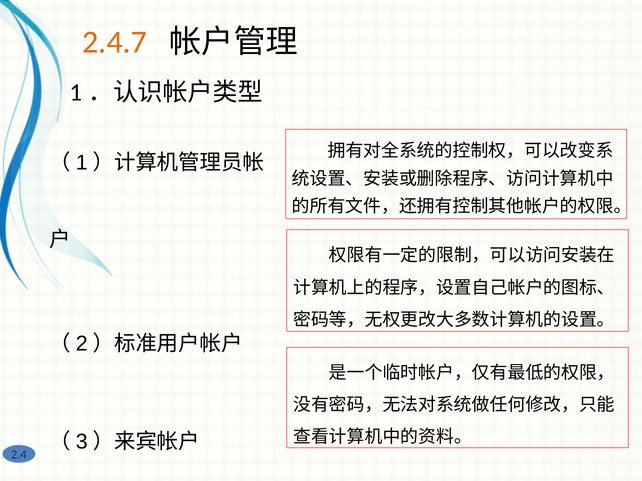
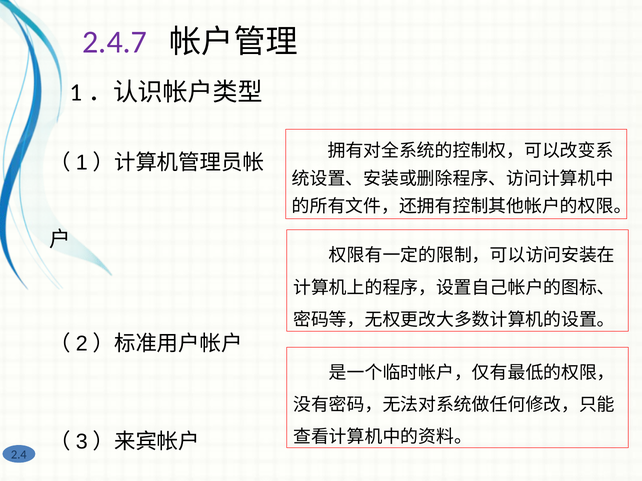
2.4.7 colour: orange -> purple
